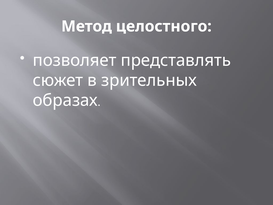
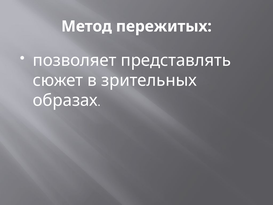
целостного: целостного -> пережитых
